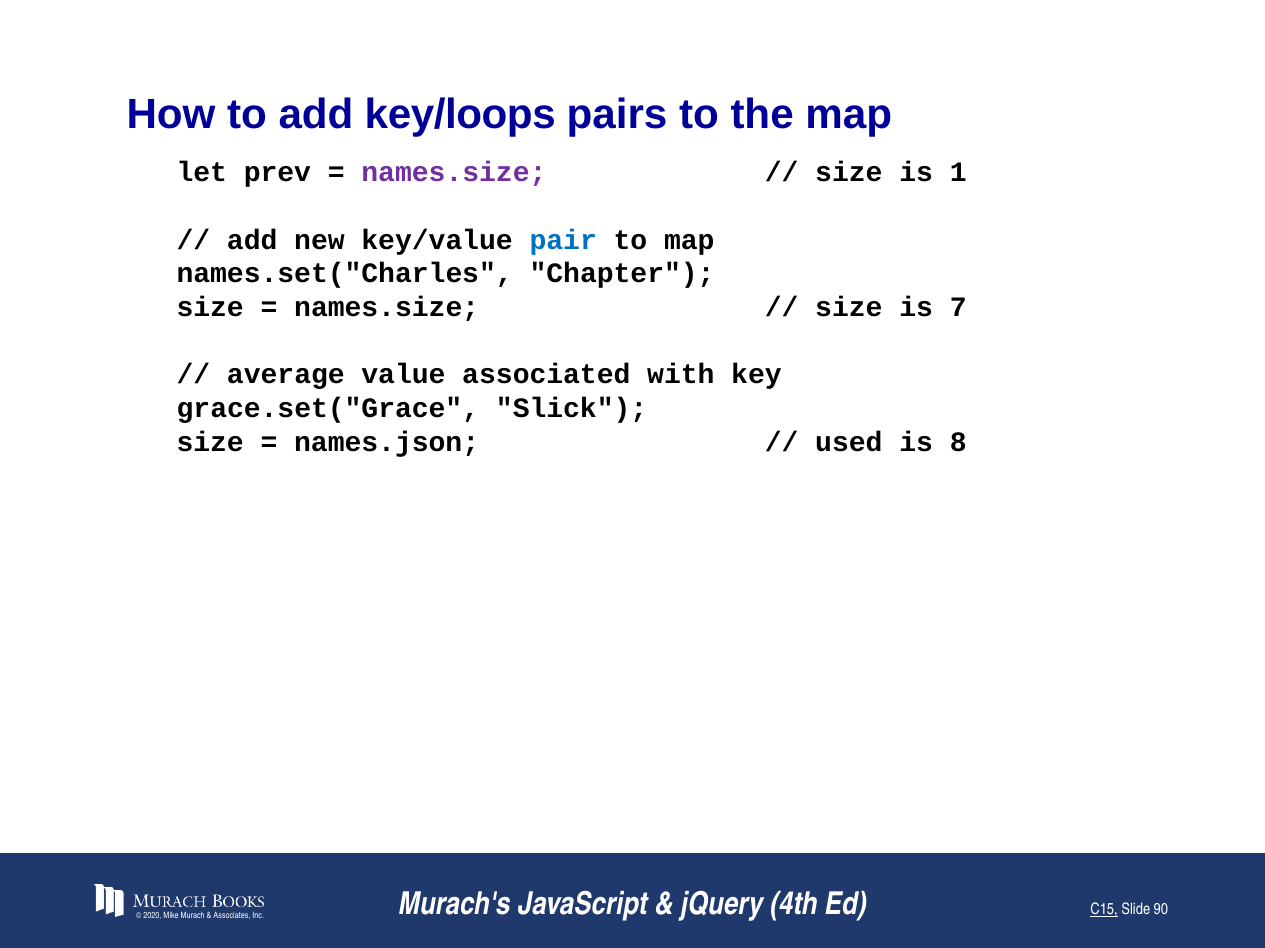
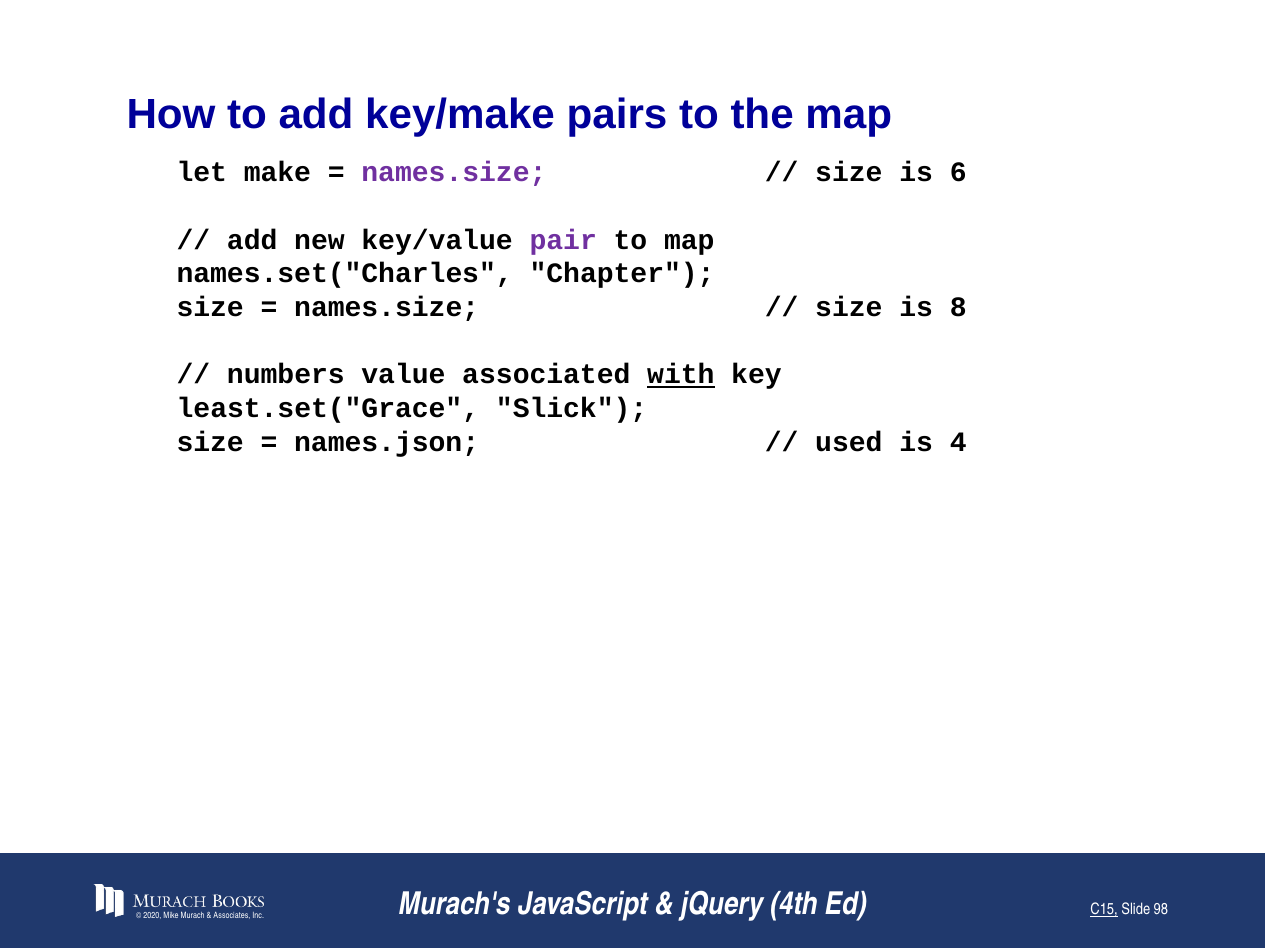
key/loops: key/loops -> key/make
prev: prev -> make
1: 1 -> 6
pair colour: blue -> purple
7: 7 -> 8
average: average -> numbers
with underline: none -> present
grace.set("Grace: grace.set("Grace -> least.set("Grace
8: 8 -> 4
90: 90 -> 98
